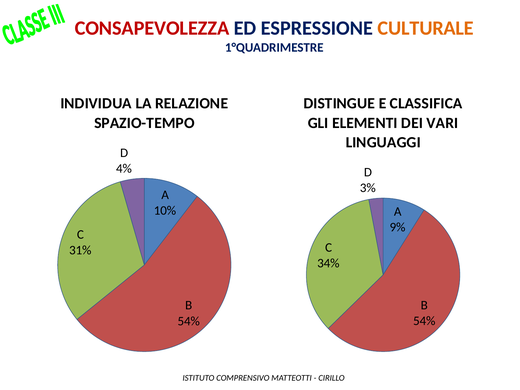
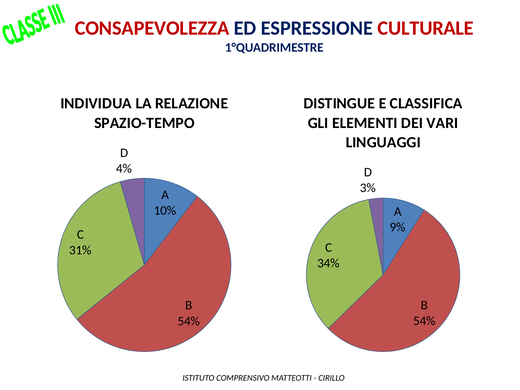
CULTURALE colour: orange -> red
